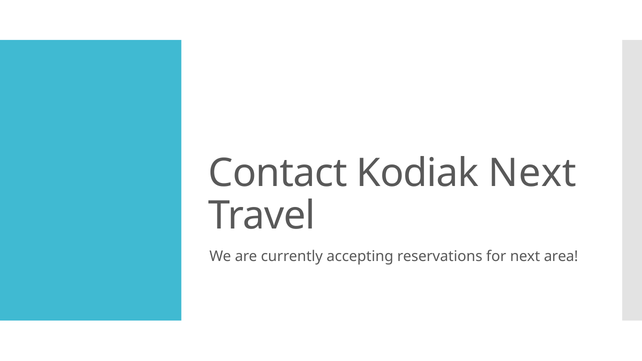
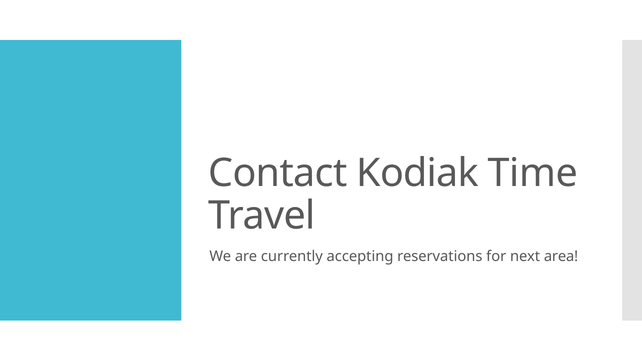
Kodiak Next: Next -> Time
